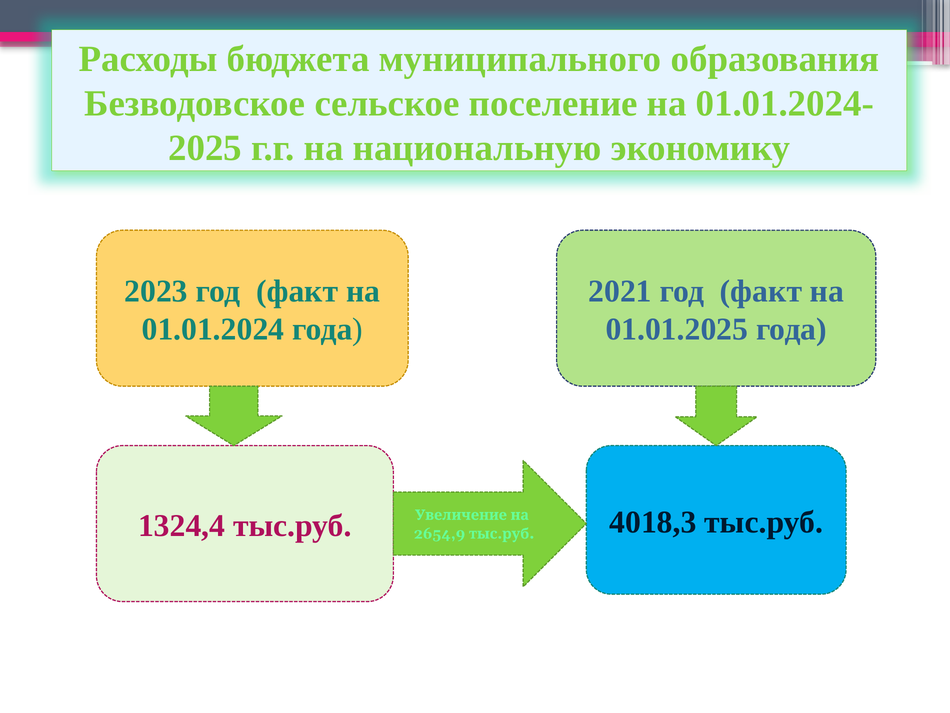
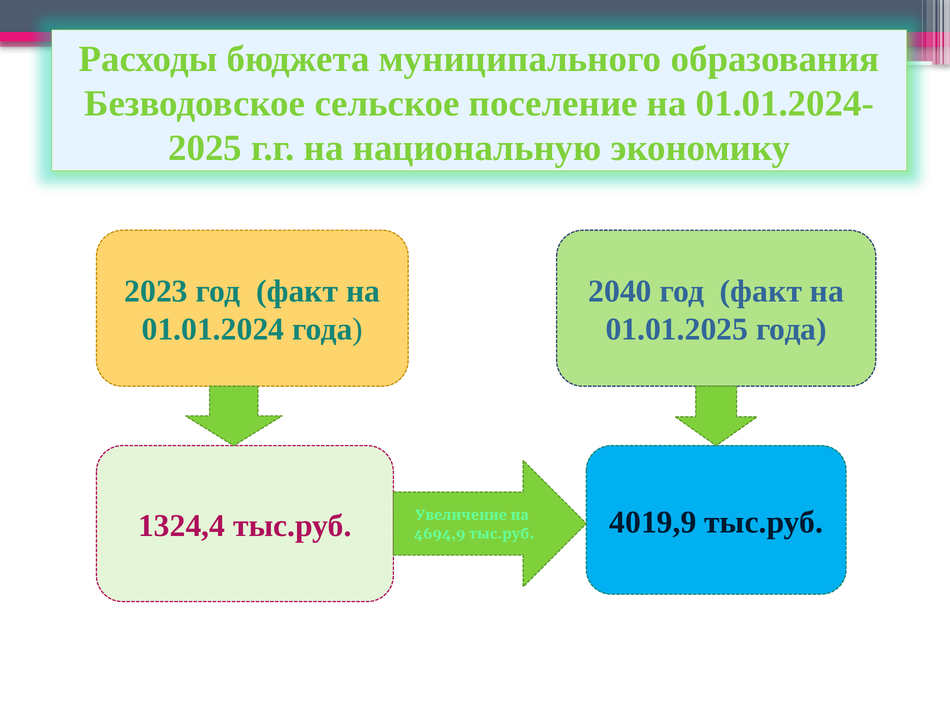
2021: 2021 -> 2040
4018,3: 4018,3 -> 4019,9
2654,9: 2654,9 -> 4694,9
